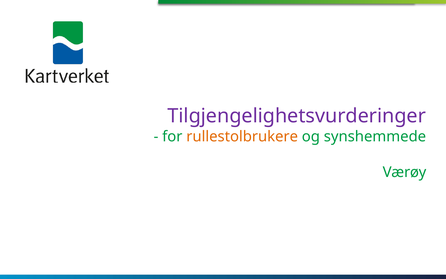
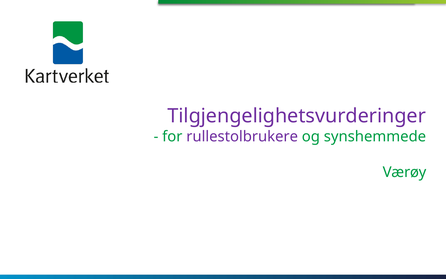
rullestolbrukere colour: orange -> purple
